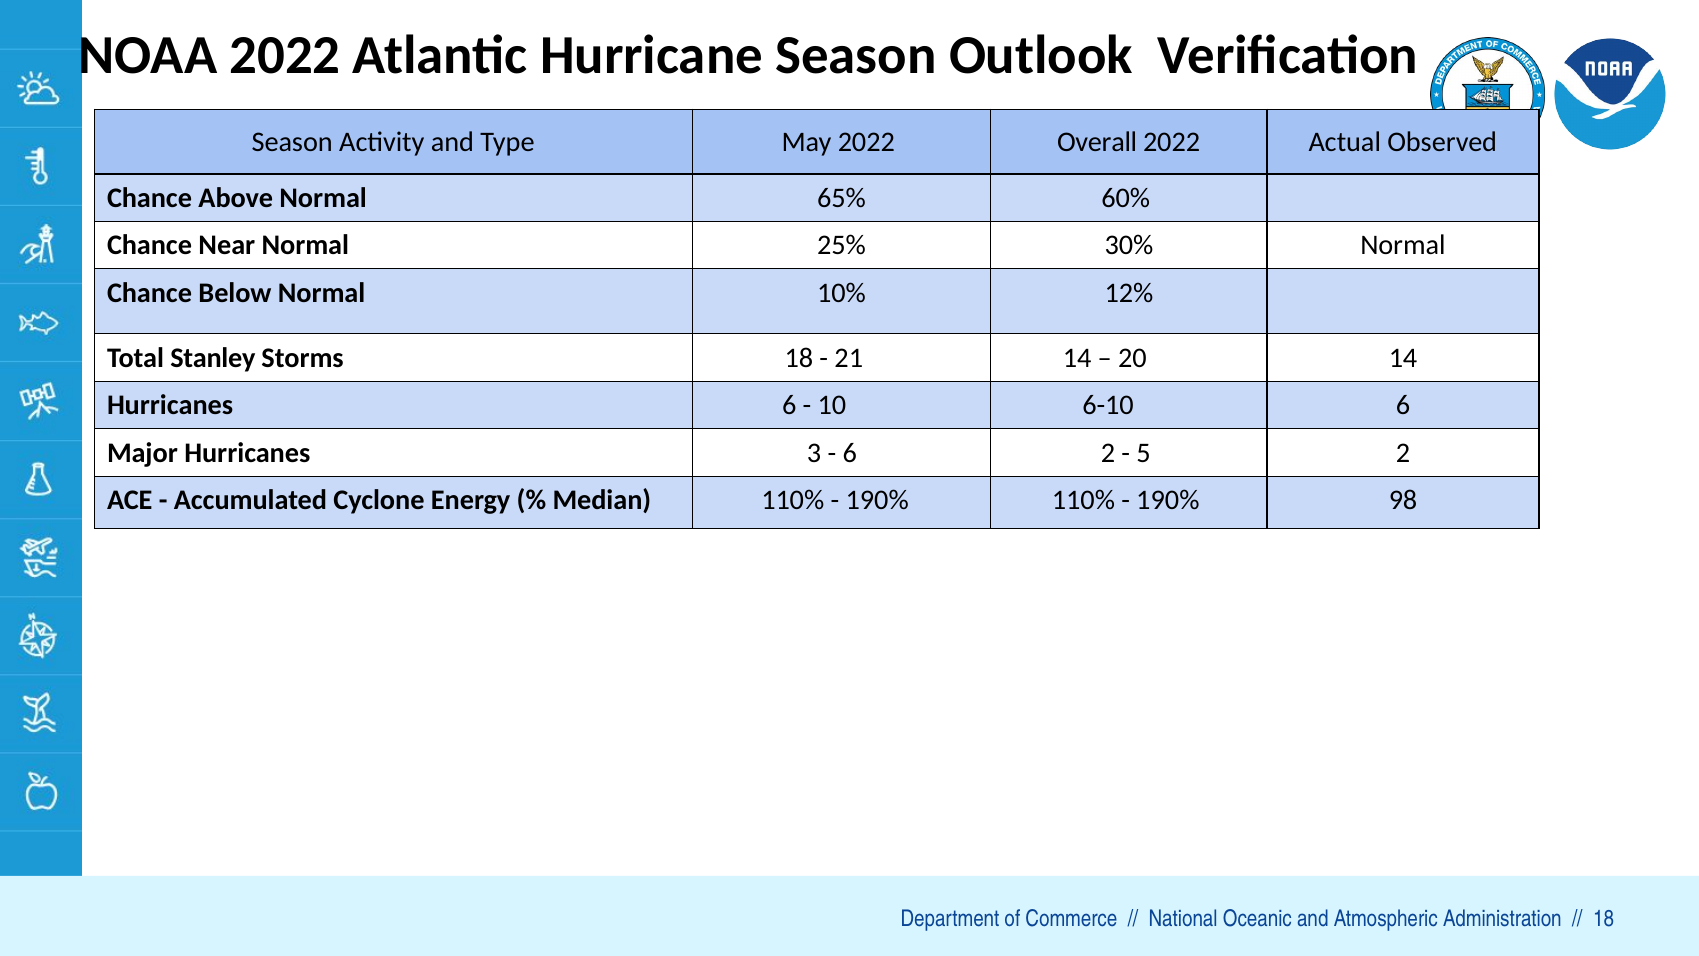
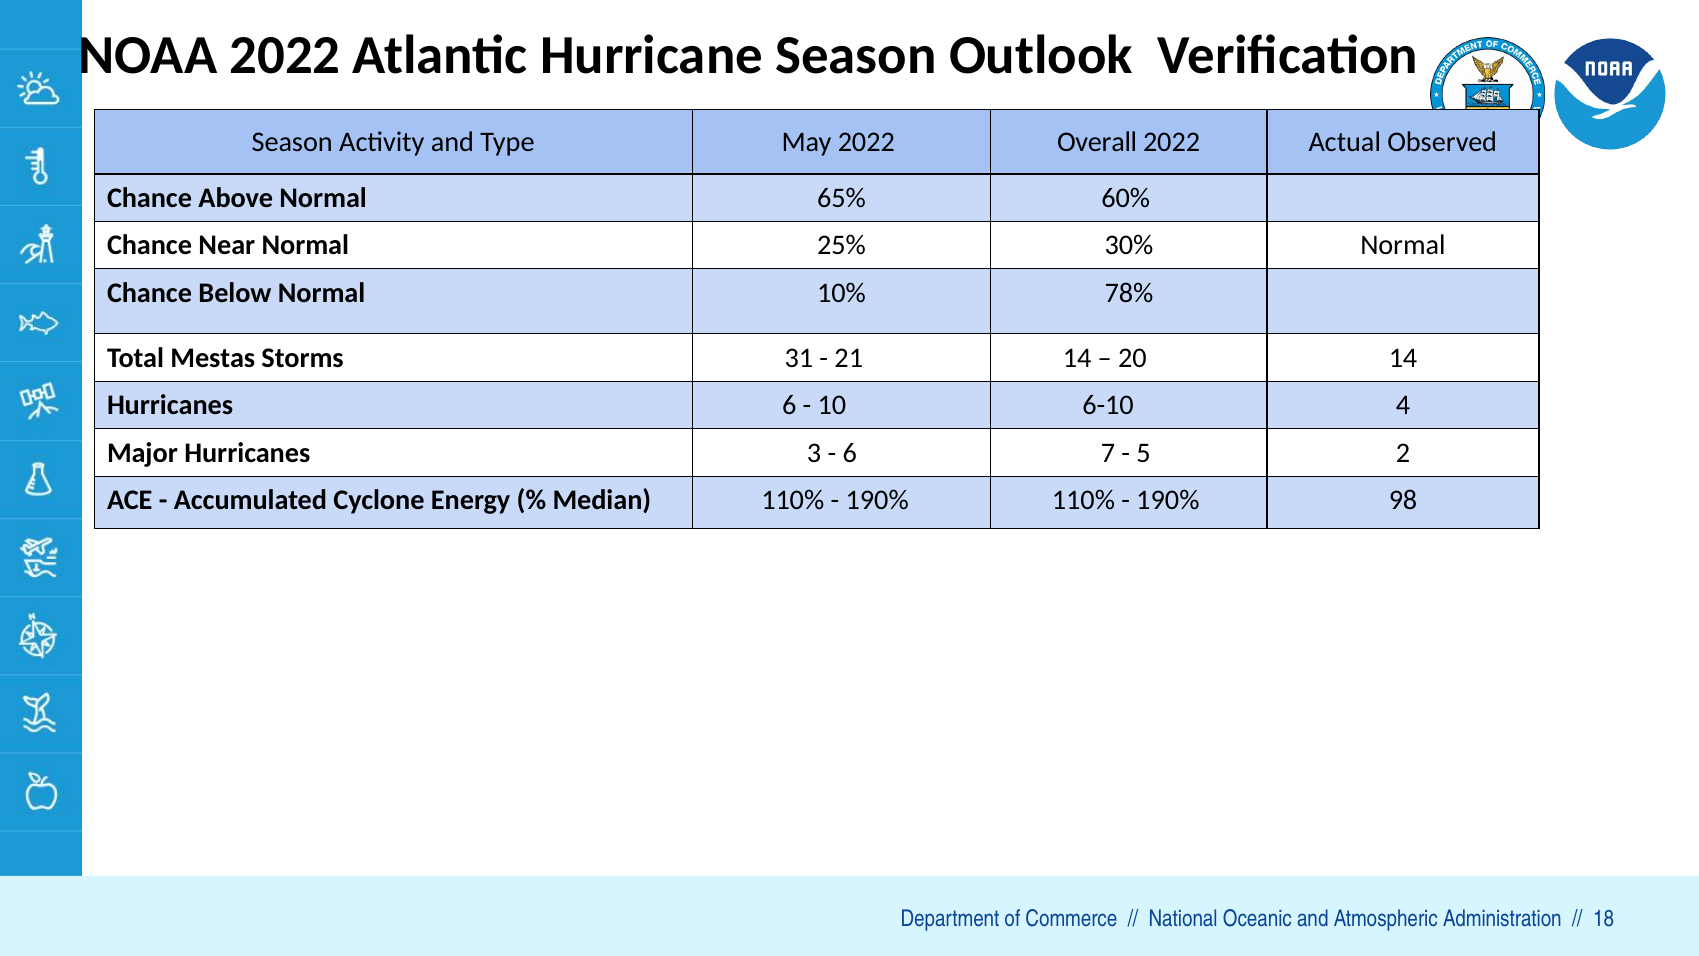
12%: 12% -> 78%
Stanley: Stanley -> Mestas
Storms 18: 18 -> 31
6 at (1403, 405): 6 -> 4
6 2: 2 -> 7
